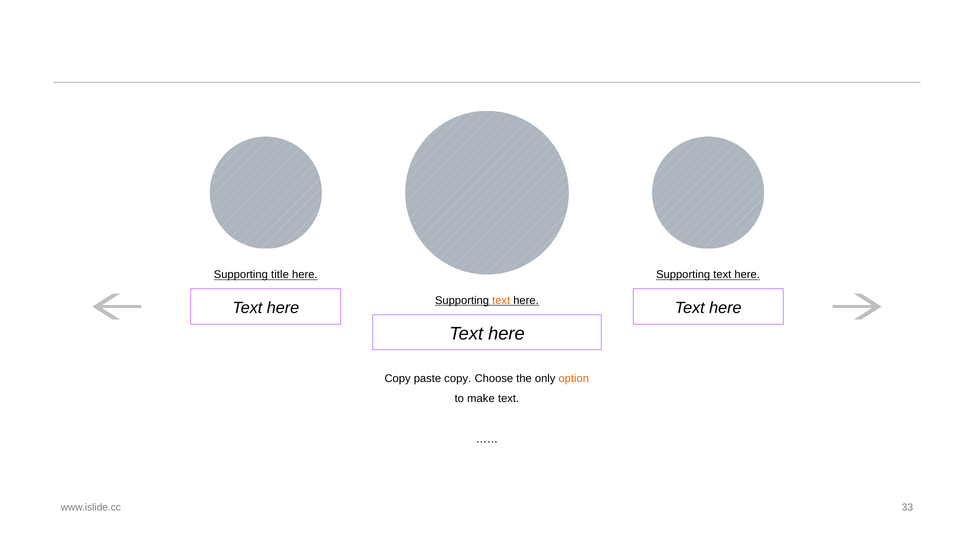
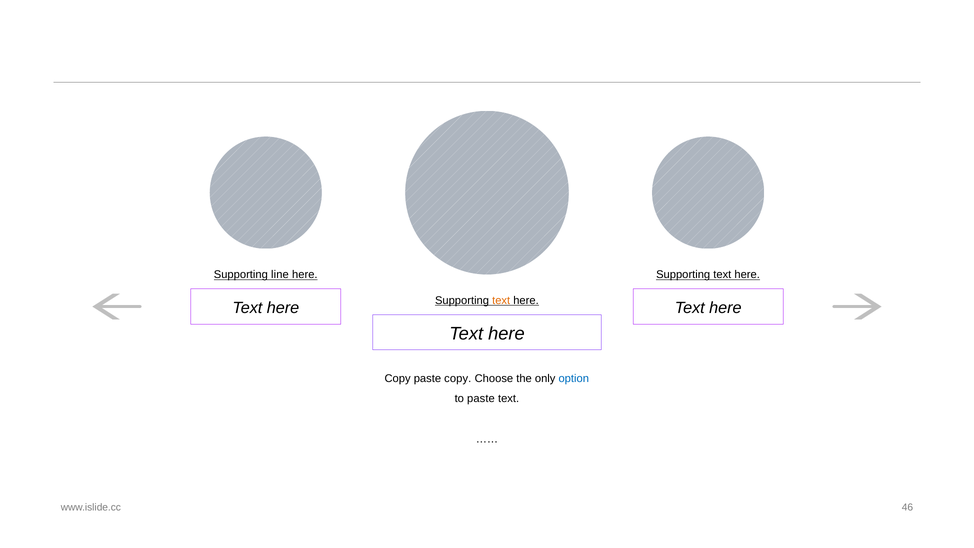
title: title -> line
option colour: orange -> blue
to make: make -> paste
33: 33 -> 46
